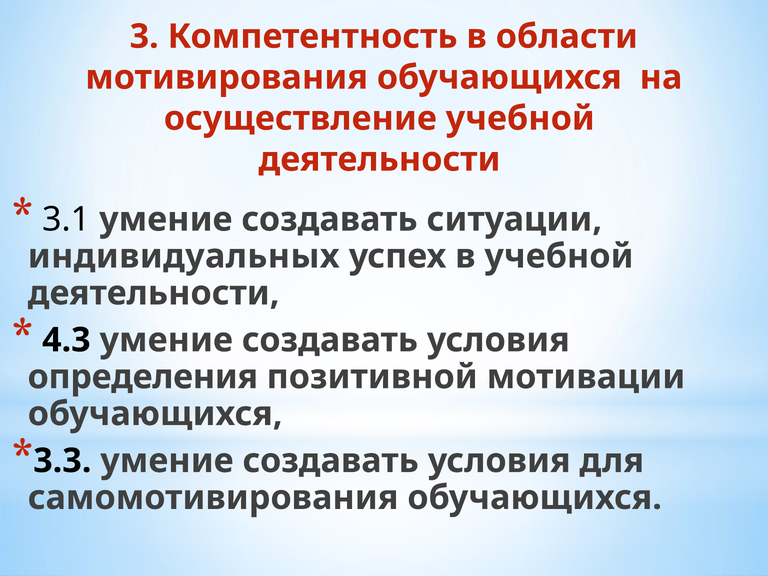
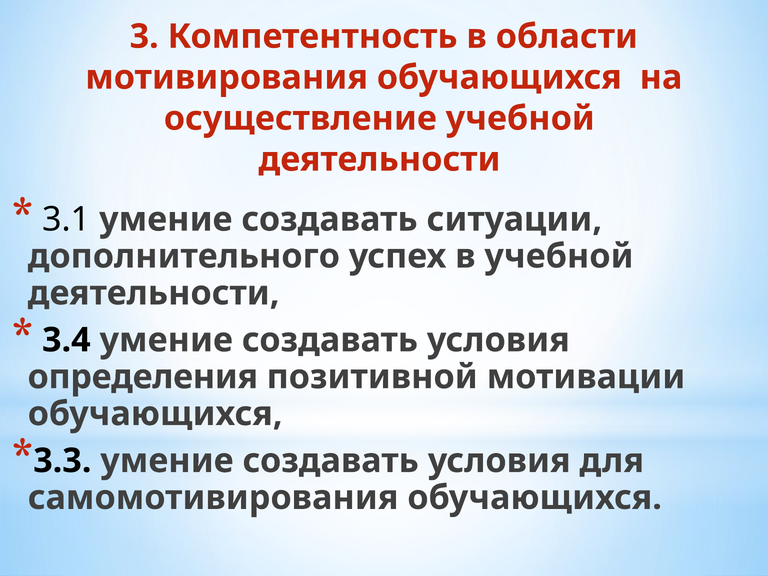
индивидуальных: индивидуальных -> дополнительного
4.3: 4.3 -> 3.4
